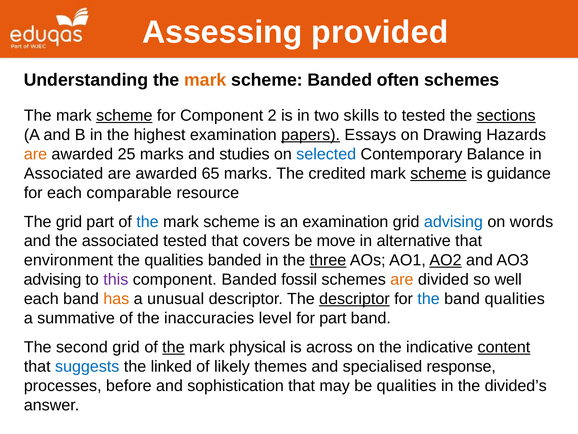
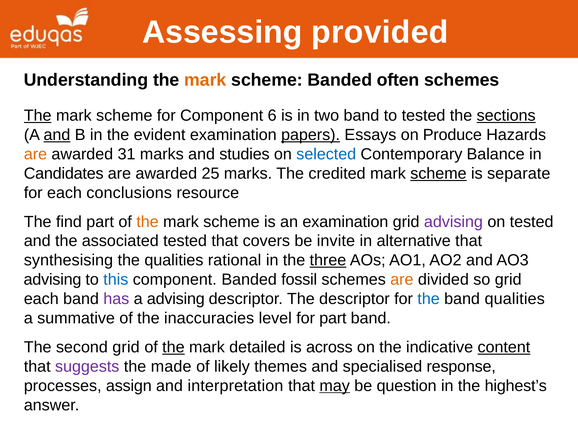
The at (38, 115) underline: none -> present
scheme at (124, 115) underline: present -> none
2: 2 -> 6
two skills: skills -> band
and at (57, 135) underline: none -> present
highest: highest -> evident
Drawing: Drawing -> Produce
25: 25 -> 31
Associated at (64, 173): Associated -> Candidates
65: 65 -> 25
guidance: guidance -> separate
comparable: comparable -> conclusions
The grid: grid -> find
the at (148, 221) colour: blue -> orange
advising at (453, 221) colour: blue -> purple
on words: words -> tested
move: move -> invite
environment: environment -> synthesising
qualities banded: banded -> rational
AO2 underline: present -> none
this colour: purple -> blue
so well: well -> grid
has colour: orange -> purple
a unusual: unusual -> advising
descriptor at (354, 299) underline: present -> none
physical: physical -> detailed
suggests colour: blue -> purple
linked: linked -> made
before: before -> assign
sophistication: sophistication -> interpretation
may underline: none -> present
be qualities: qualities -> question
divided’s: divided’s -> highest’s
